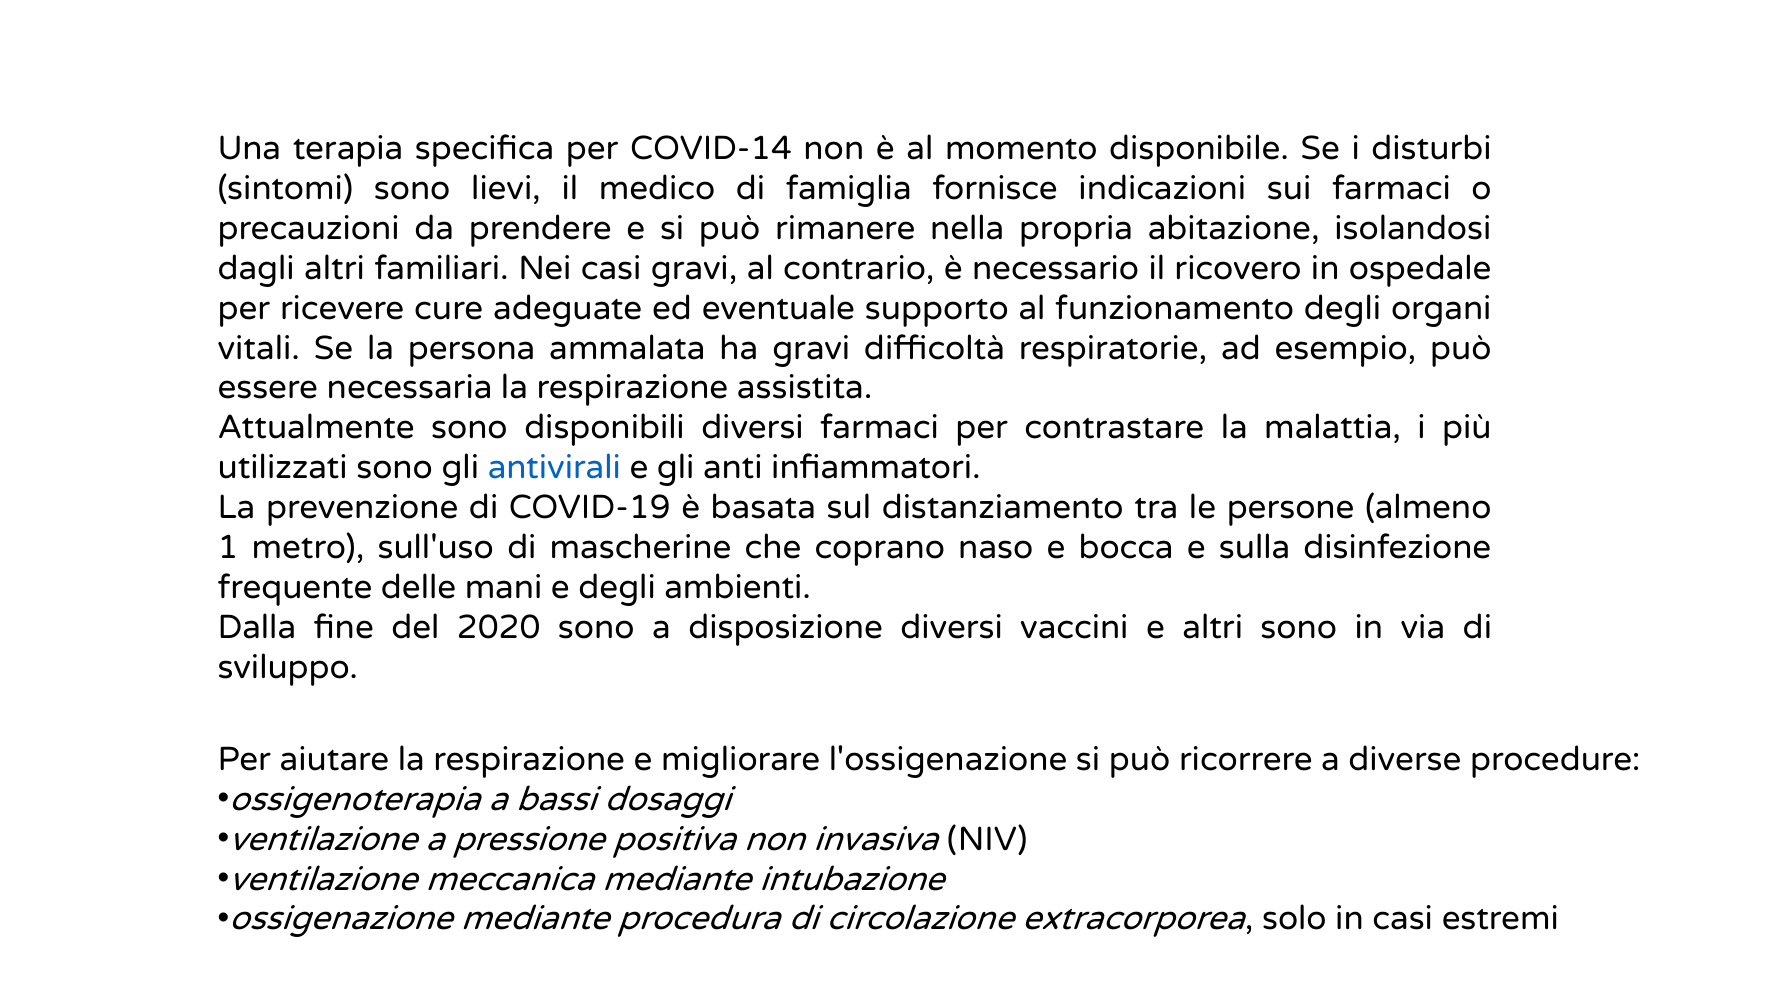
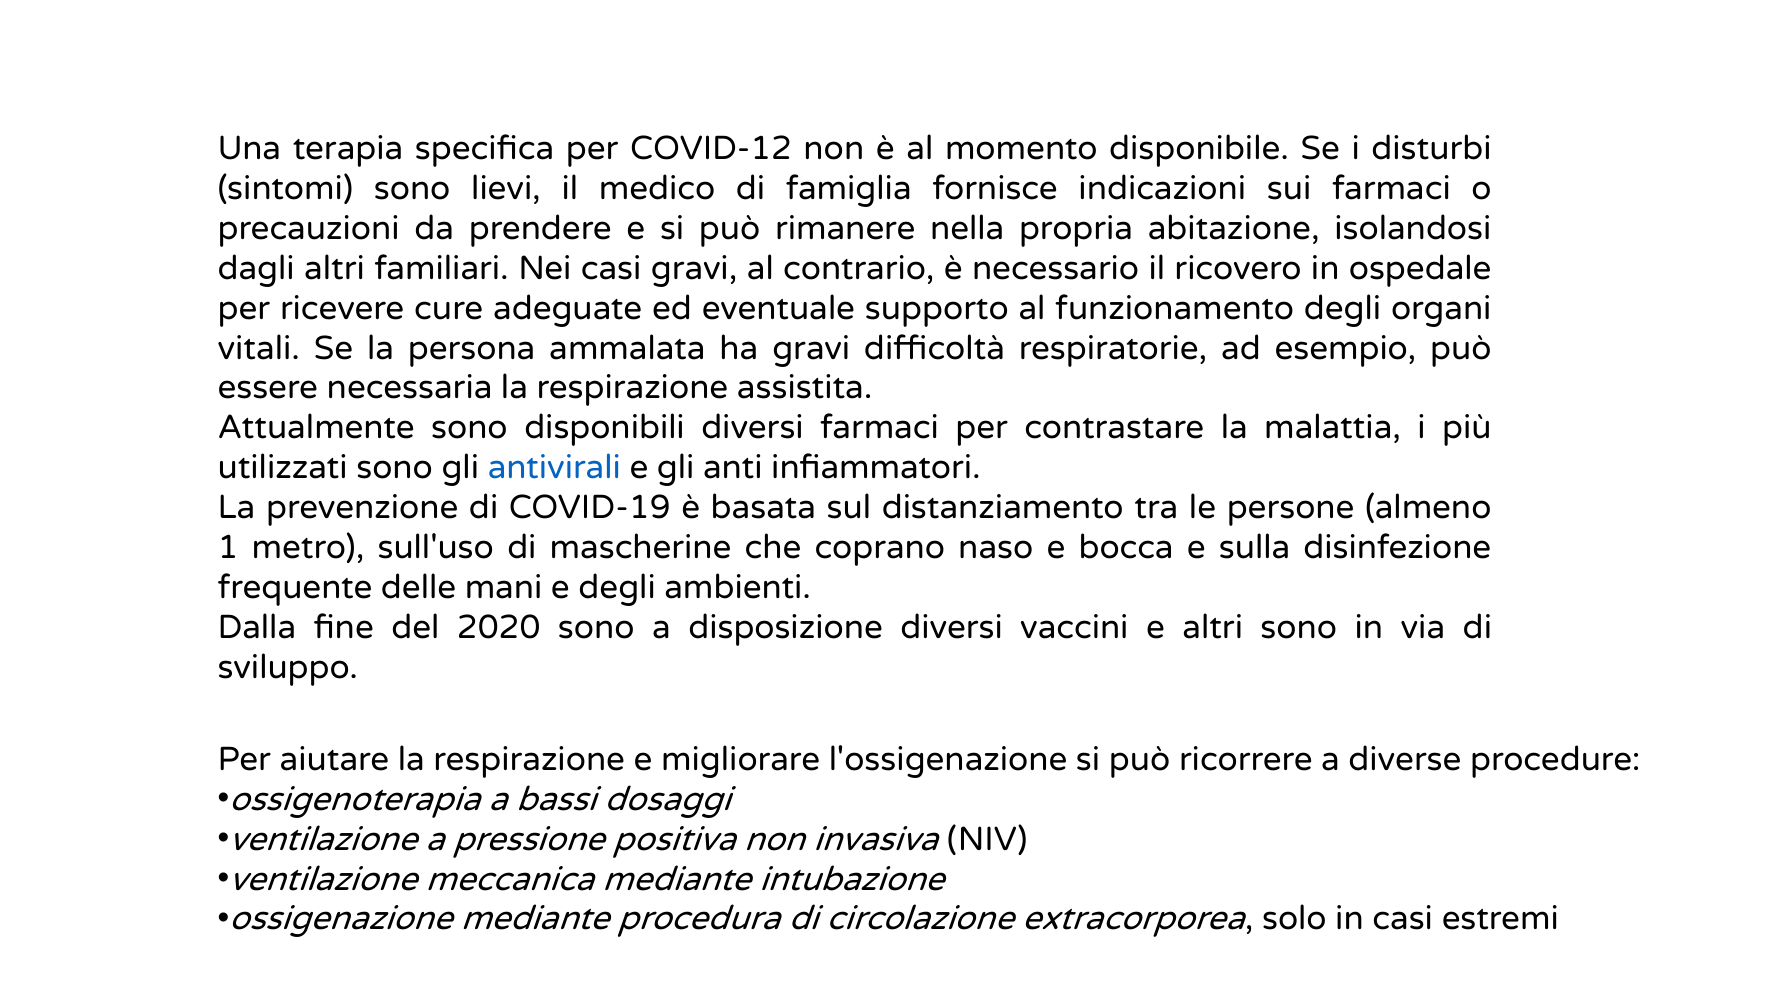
COVID-14: COVID-14 -> COVID-12
